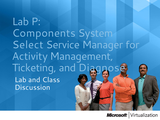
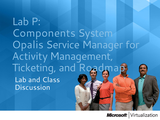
Select: Select -> Opalis
Diagnose: Diagnose -> Roadmap
